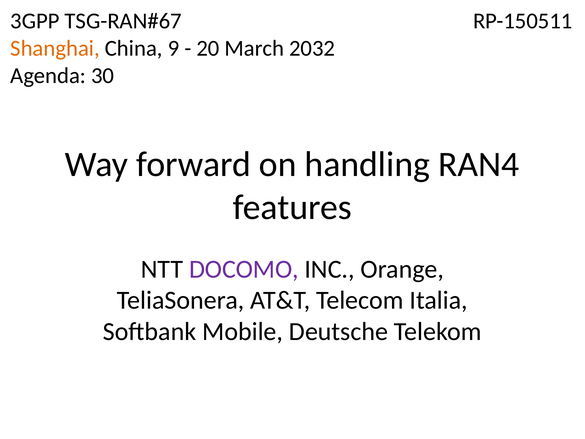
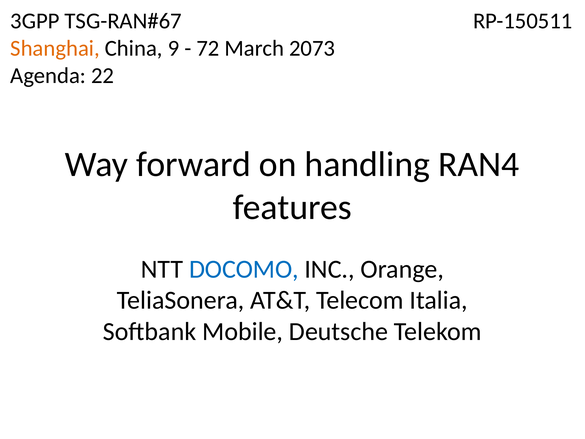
20: 20 -> 72
2032: 2032 -> 2073
30: 30 -> 22
DOCOMO colour: purple -> blue
